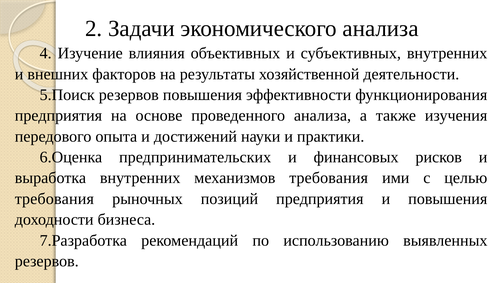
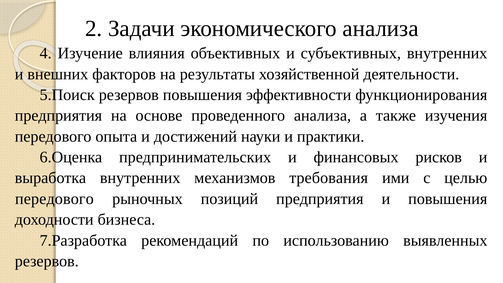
требования at (54, 199): требования -> передового
